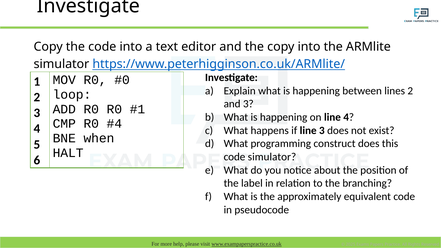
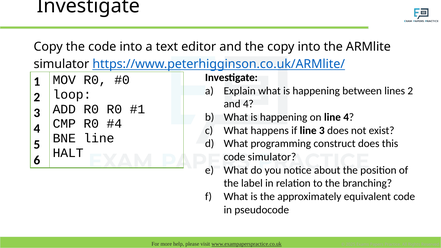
and 3: 3 -> 4
BNE when: when -> line
